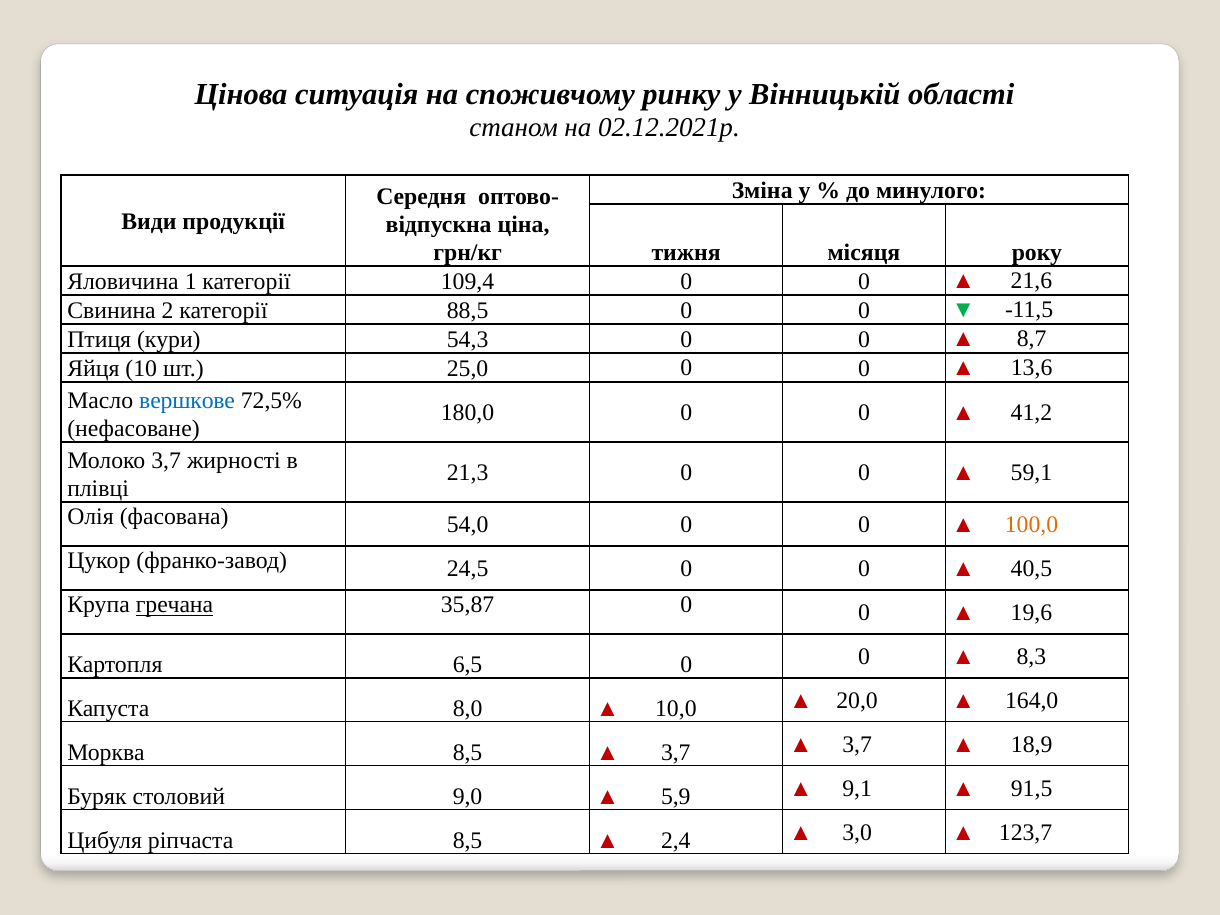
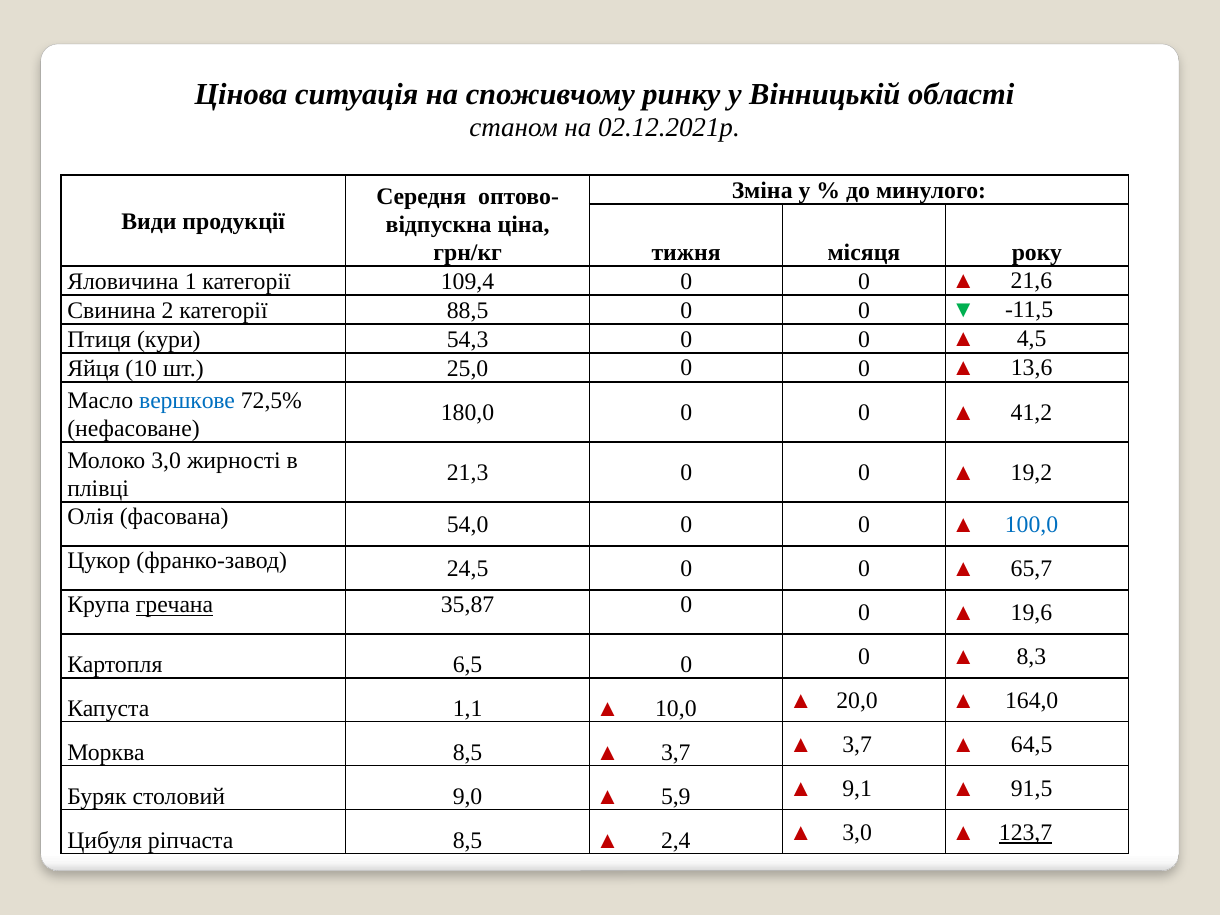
8,7: 8,7 -> 4,5
Молоко 3,7: 3,7 -> 3,0
59,1: 59,1 -> 19,2
100,0 colour: orange -> blue
40,5: 40,5 -> 65,7
8,0: 8,0 -> 1,1
18,9: 18,9 -> 64,5
123,7 underline: none -> present
